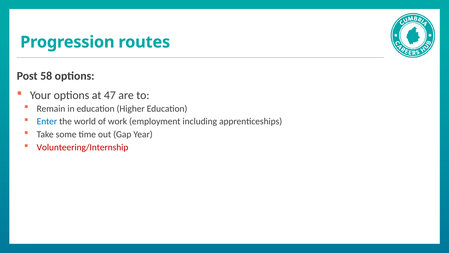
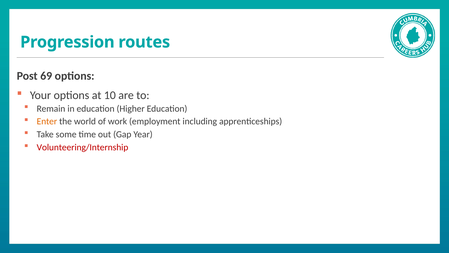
58: 58 -> 69
47: 47 -> 10
Enter colour: blue -> orange
